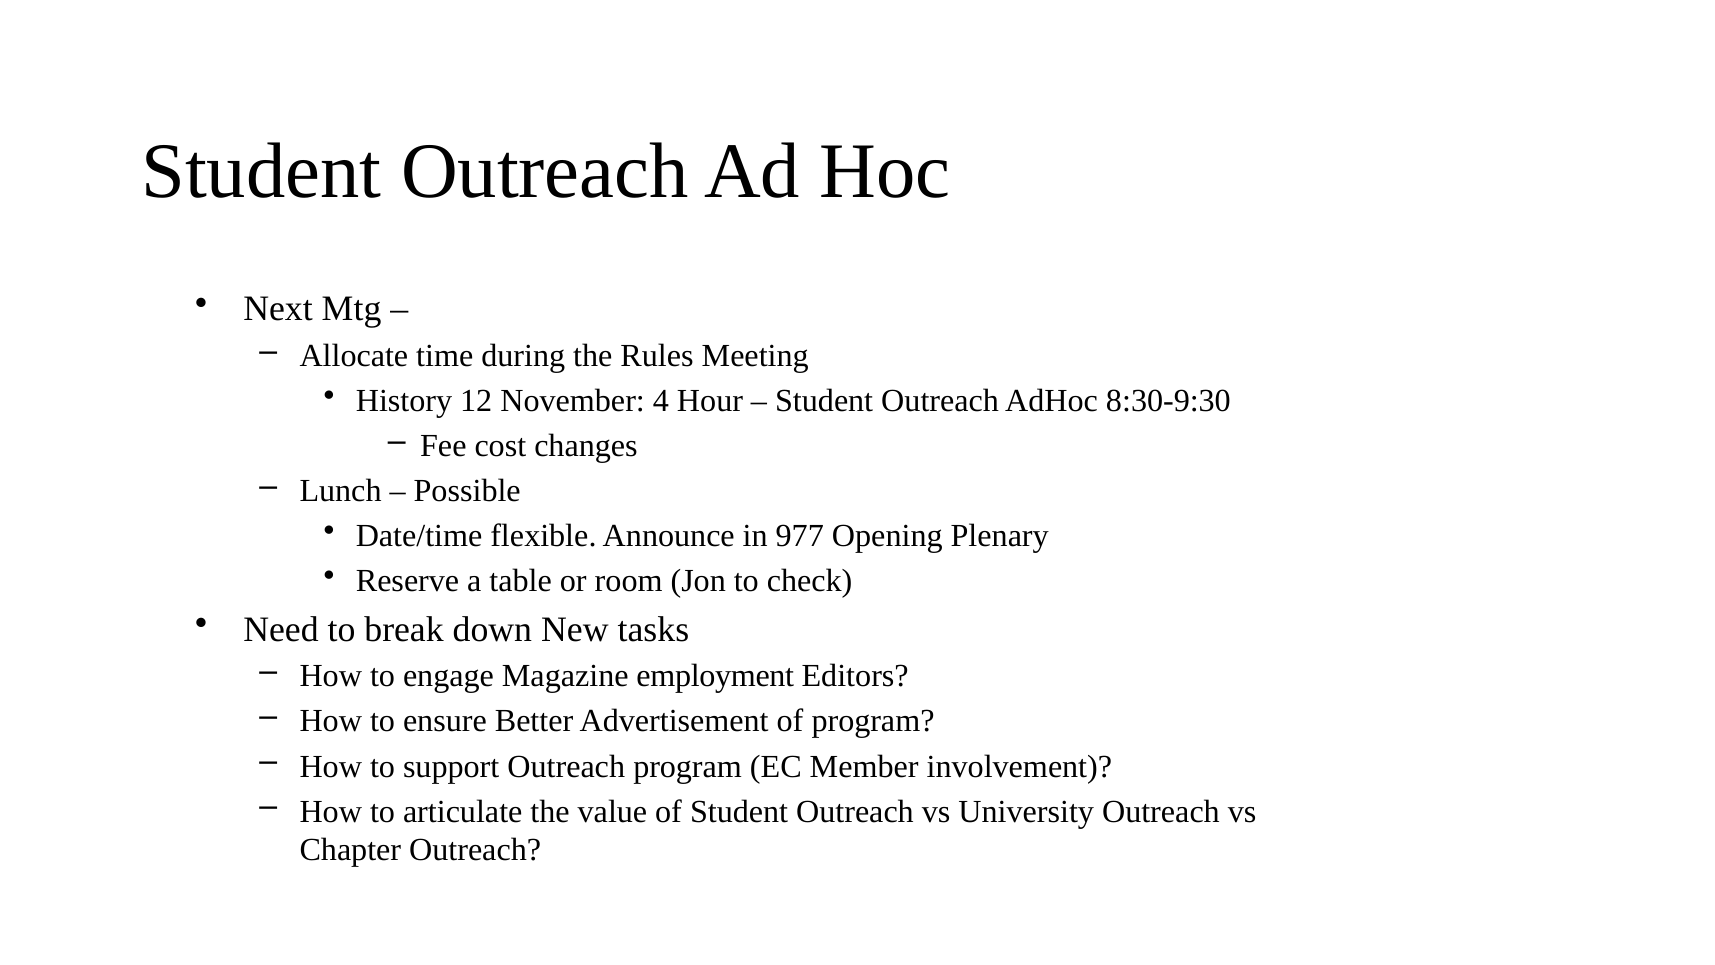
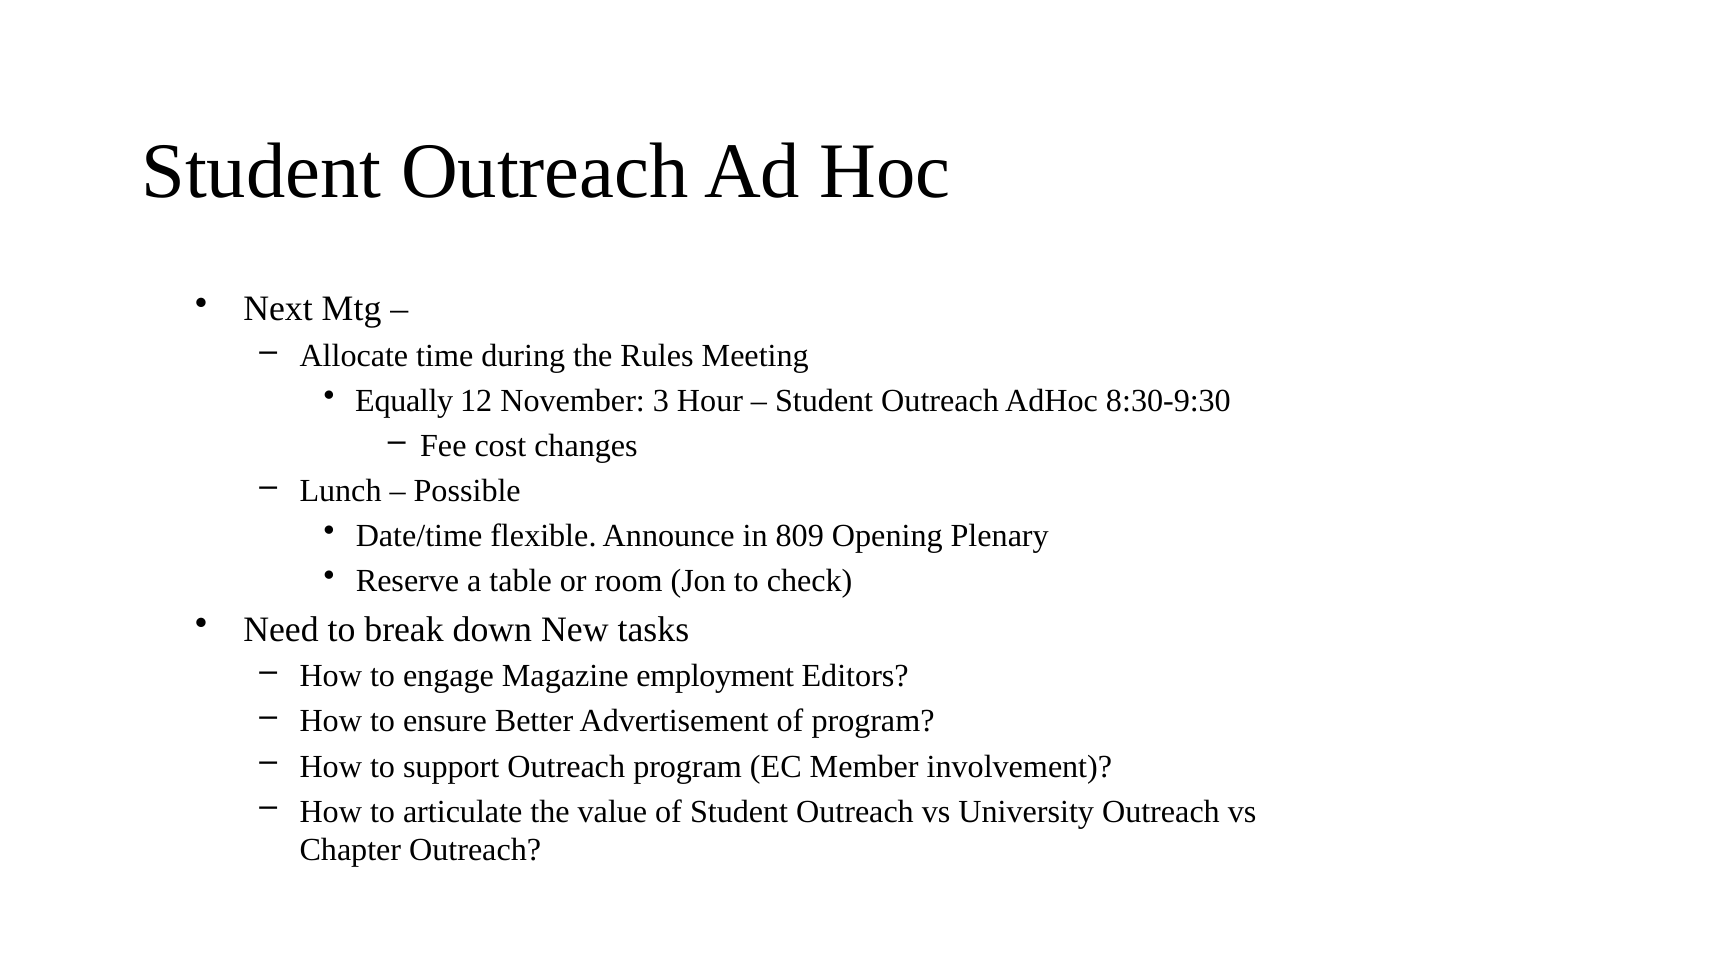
History: History -> Equally
4: 4 -> 3
977: 977 -> 809
